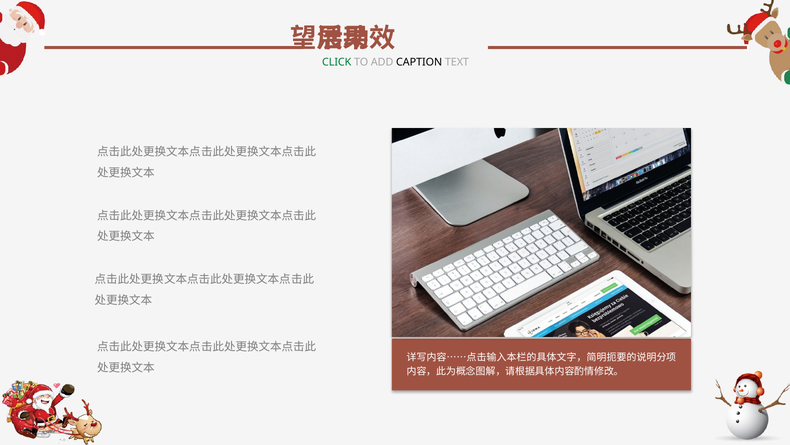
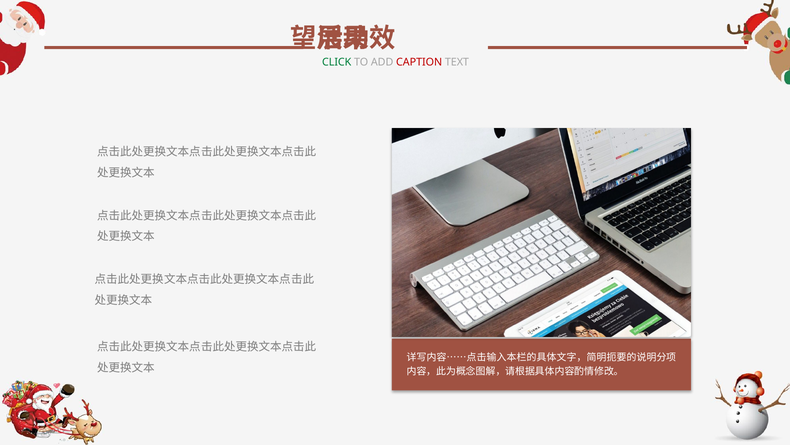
CAPTION colour: black -> red
